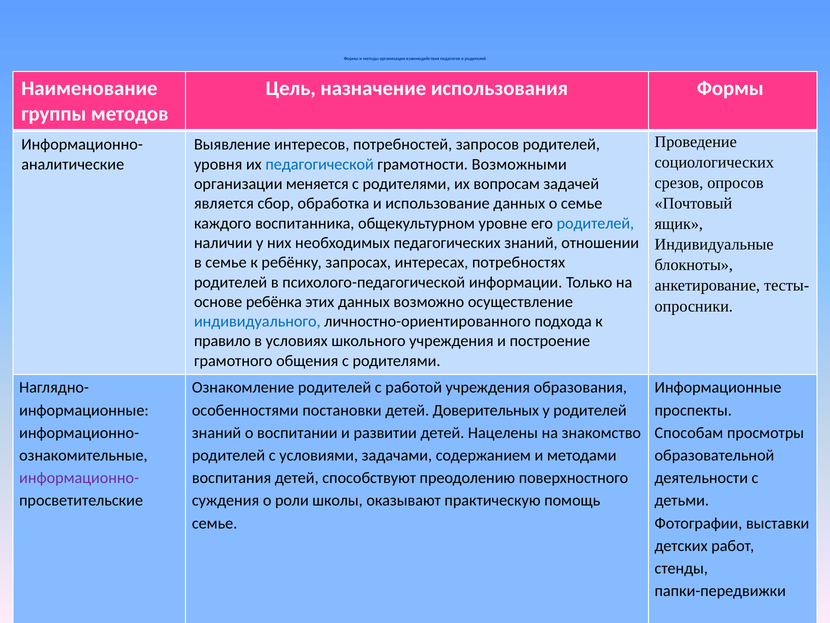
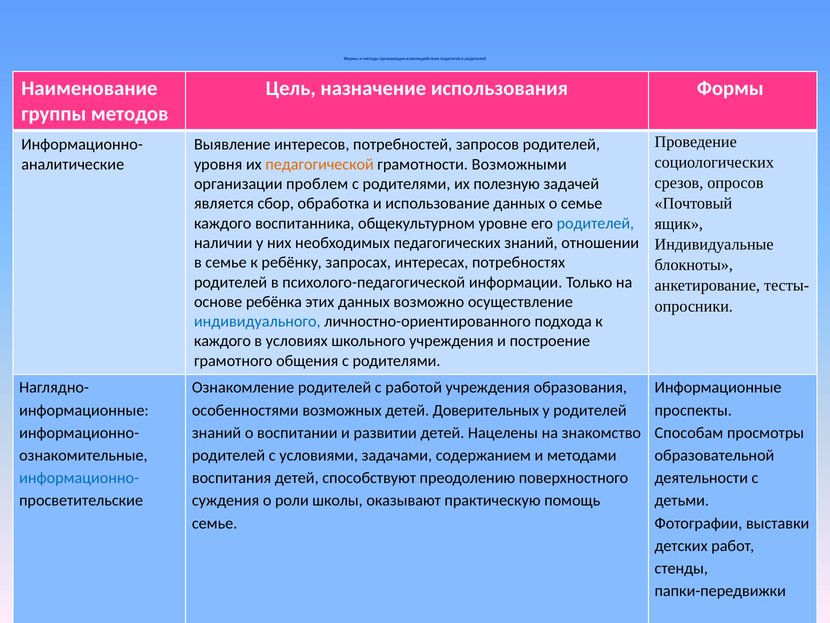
педагогической colour: blue -> orange
меняется: меняется -> проблем
вопросам: вопросам -> полезную
правило at (222, 341): правило -> каждого
постановки: постановки -> возможных
информационно- at (79, 478) colour: purple -> blue
